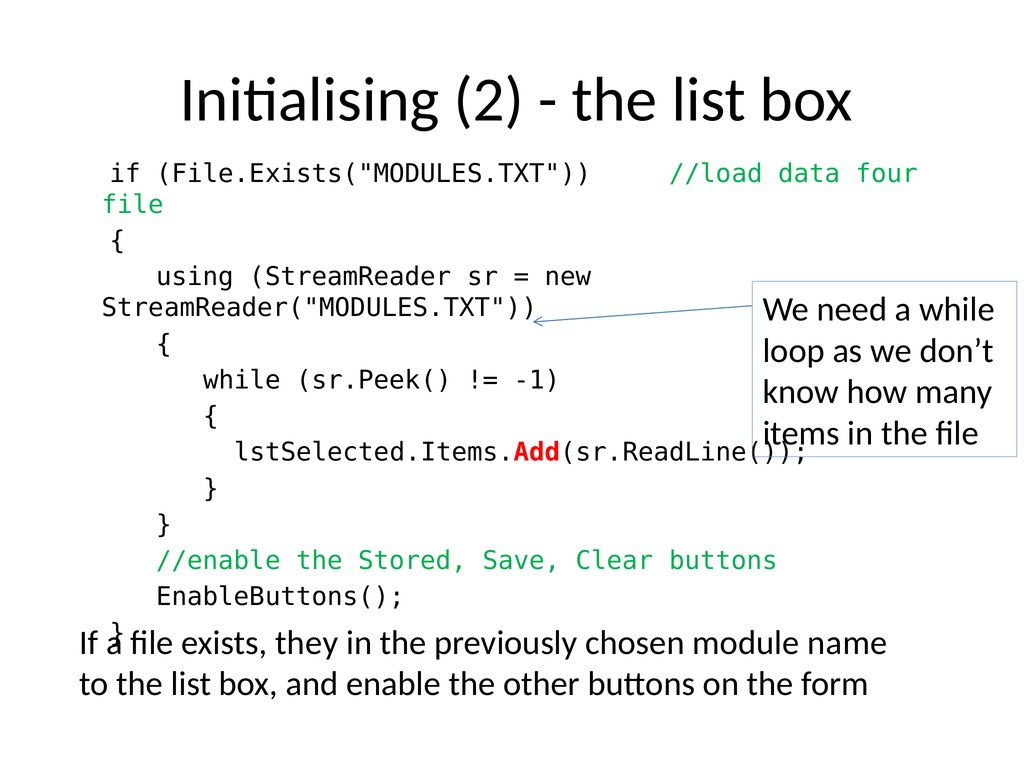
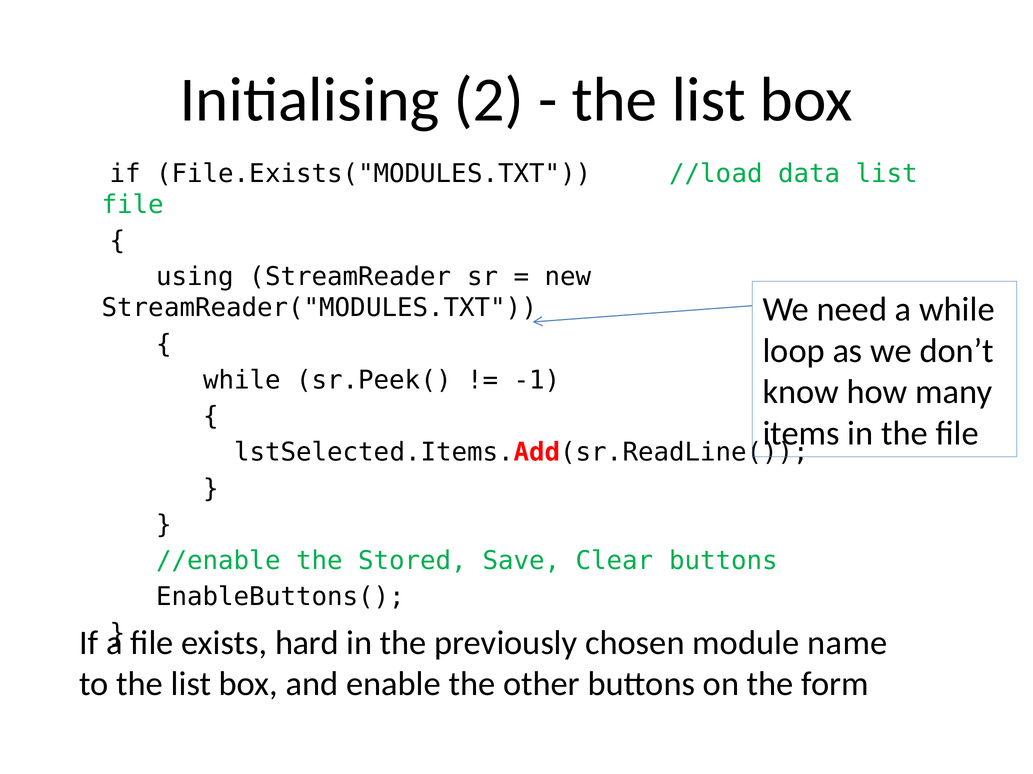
data four: four -> list
they: they -> hard
